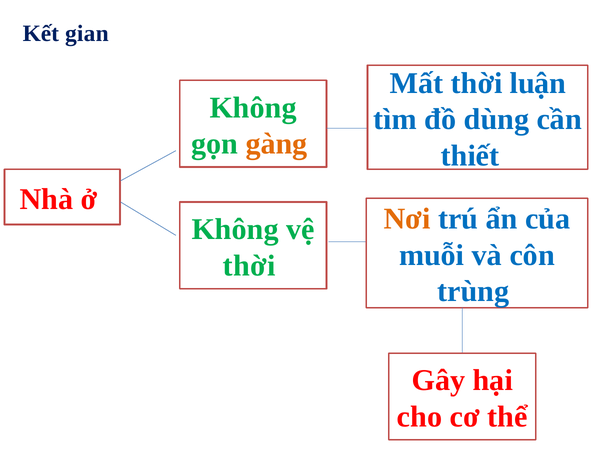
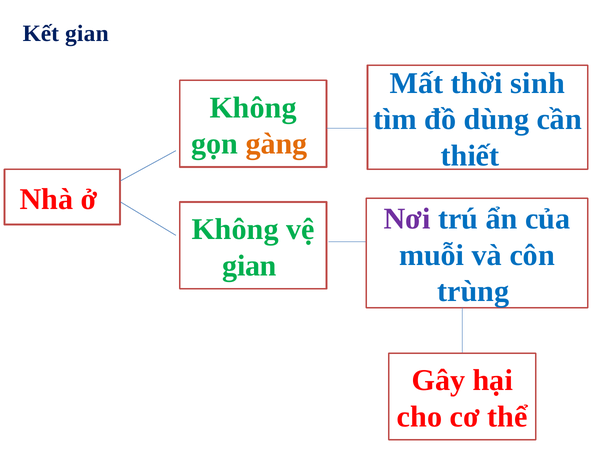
luận: luận -> sinh
Nơi colour: orange -> purple
thời at (249, 266): thời -> gian
